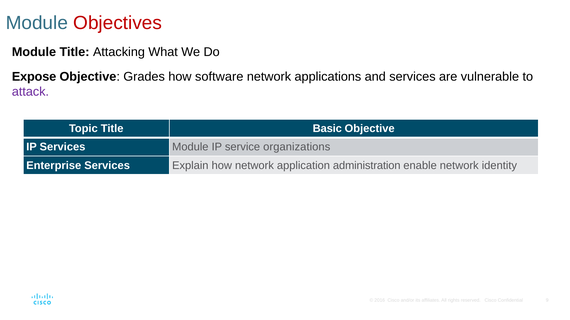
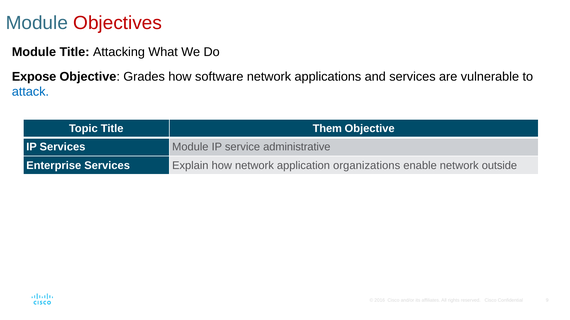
attack colour: purple -> blue
Basic: Basic -> Them
organizations: organizations -> administrative
administration: administration -> organizations
identity: identity -> outside
